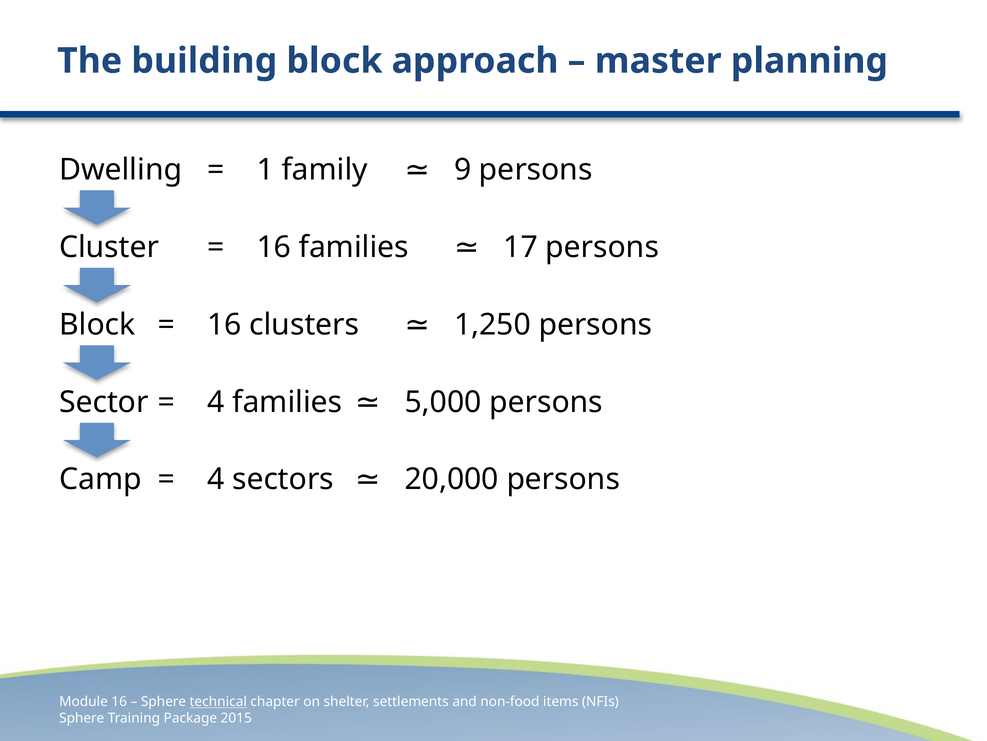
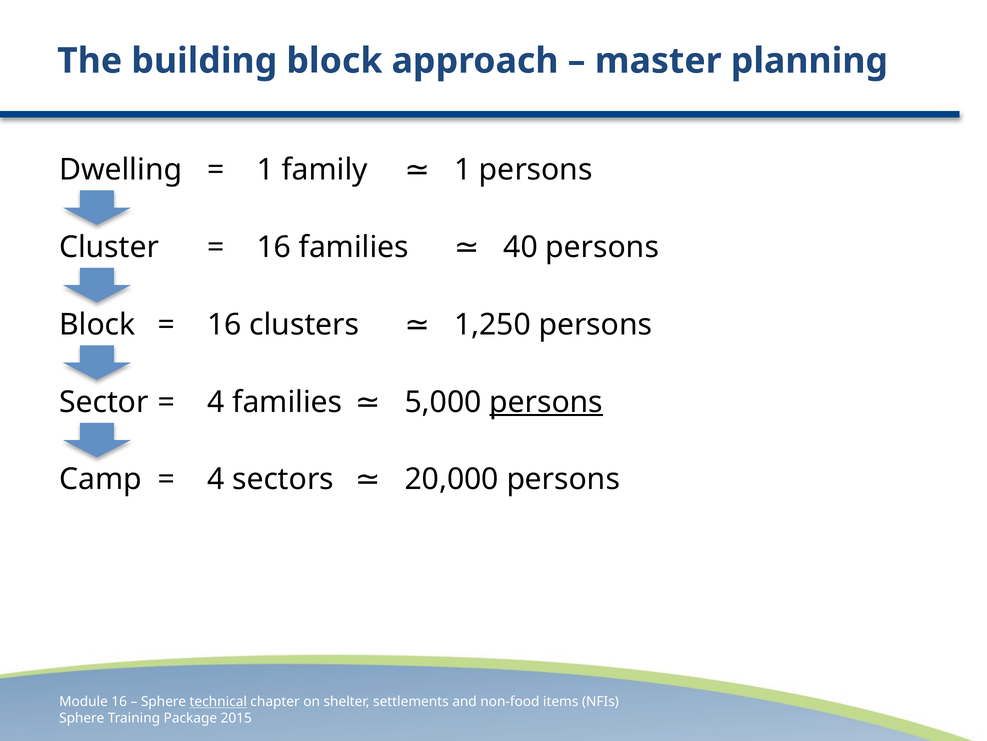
9 at (463, 170): 9 -> 1
17: 17 -> 40
persons at (546, 402) underline: none -> present
